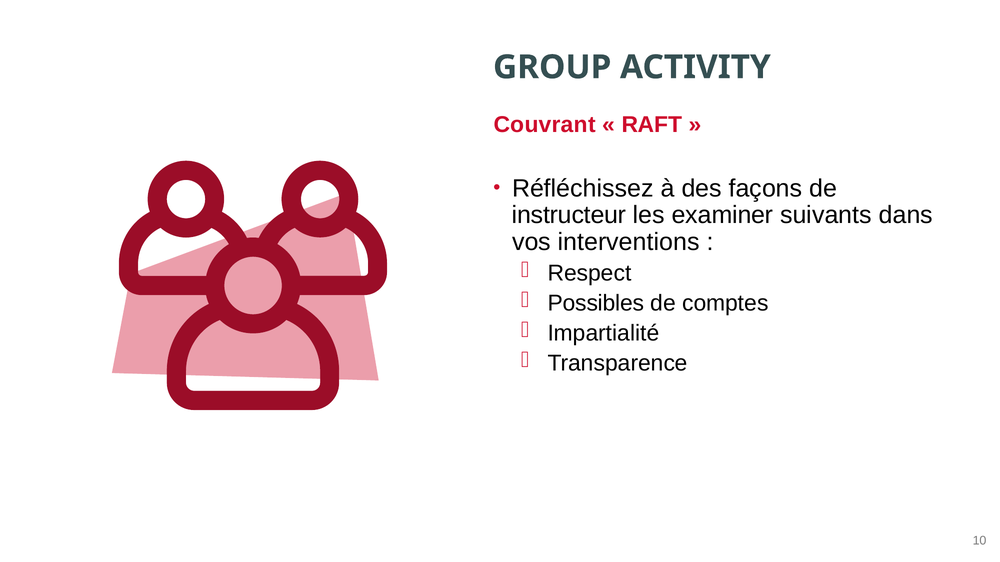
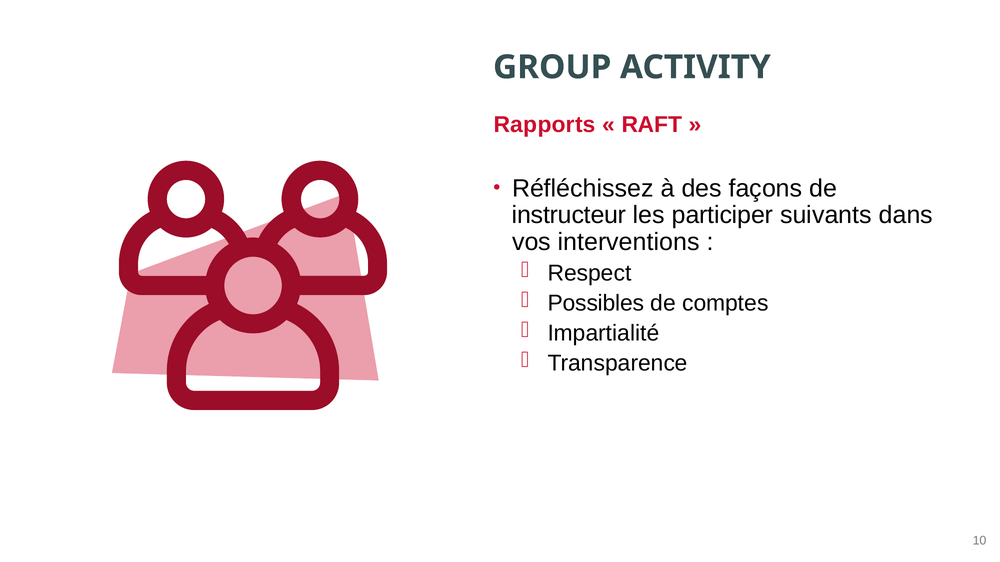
Couvrant: Couvrant -> Rapports
examiner: examiner -> participer
